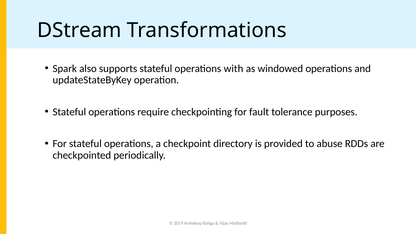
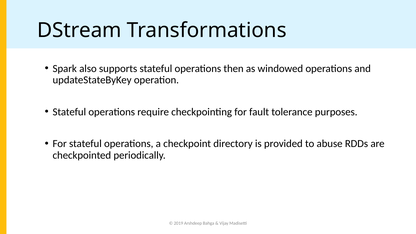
with: with -> then
